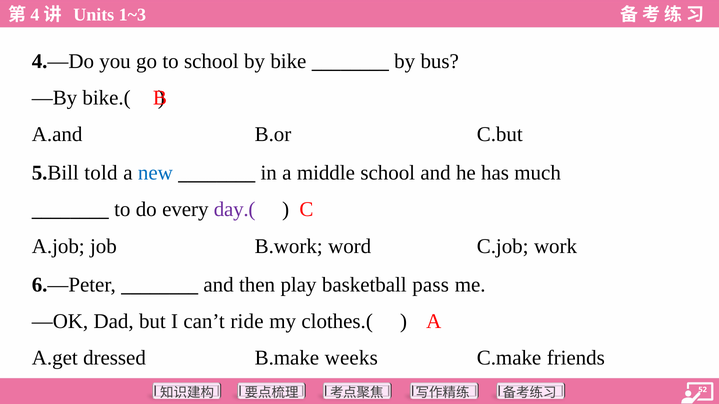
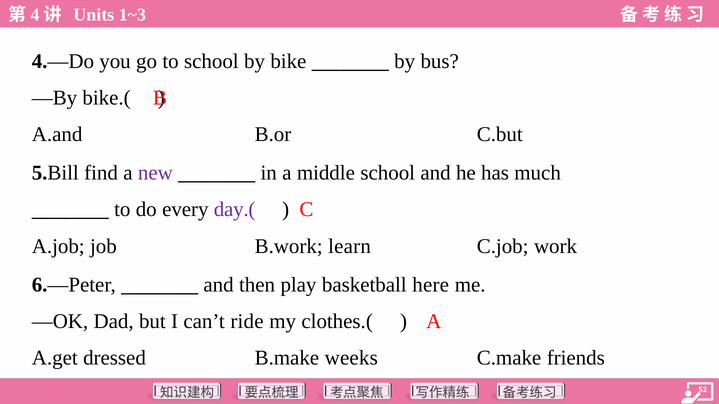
told: told -> find
new colour: blue -> purple
word: word -> learn
pass: pass -> here
